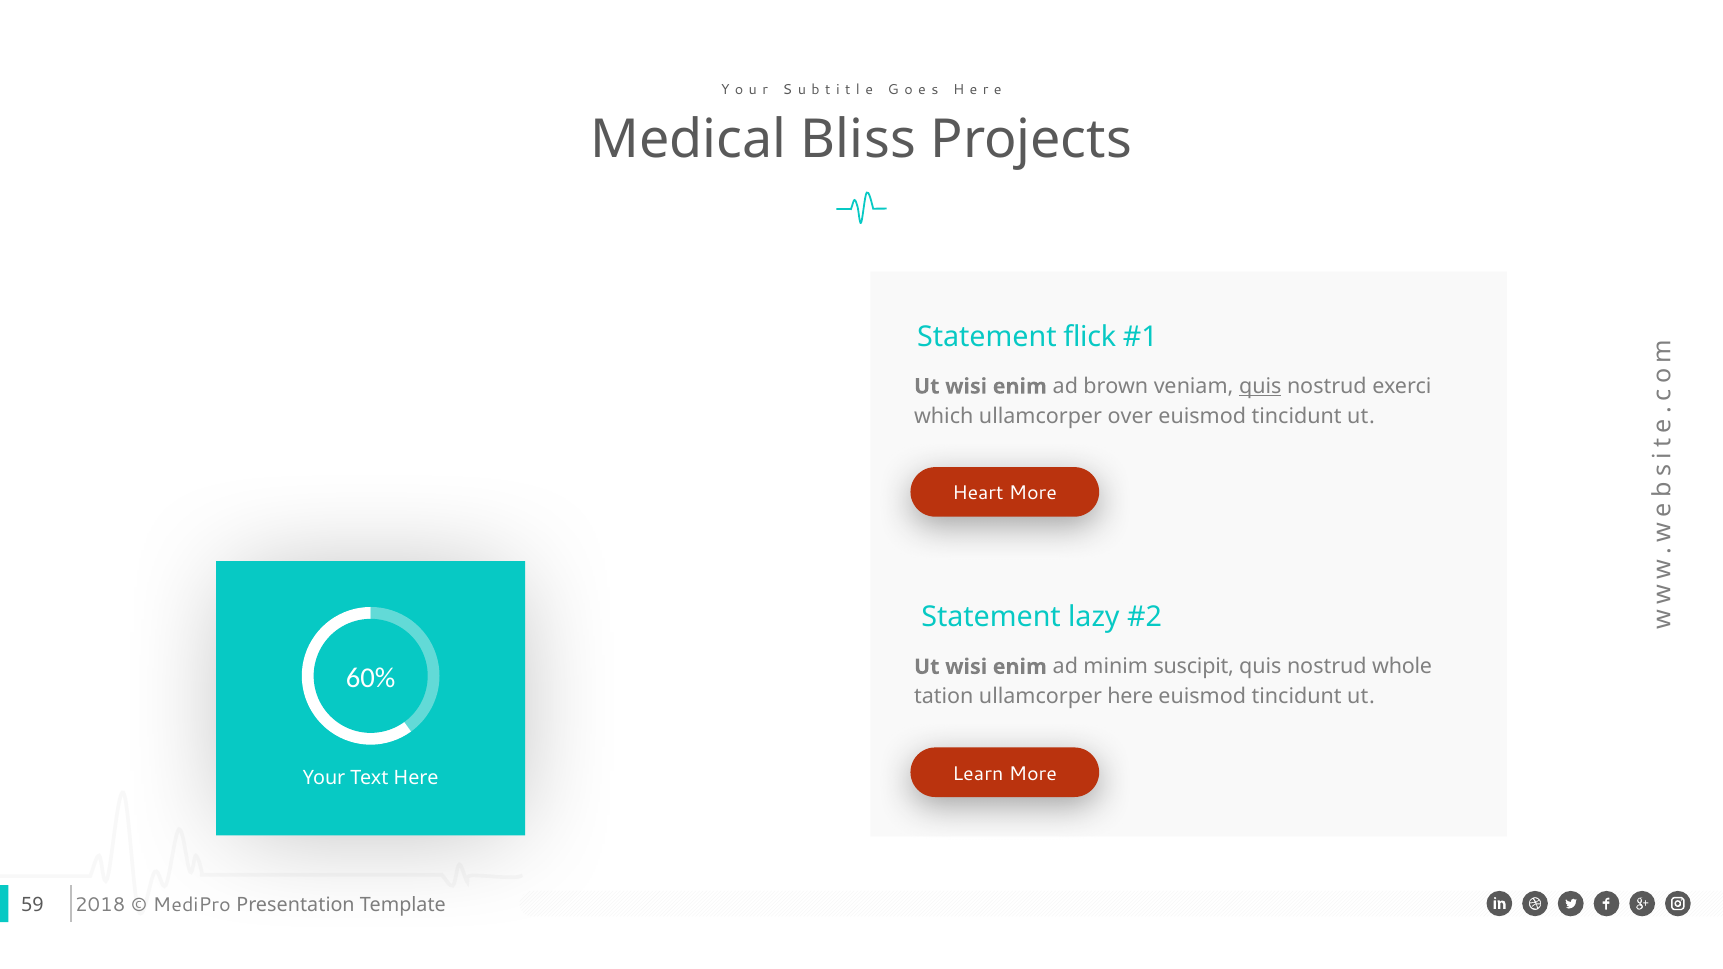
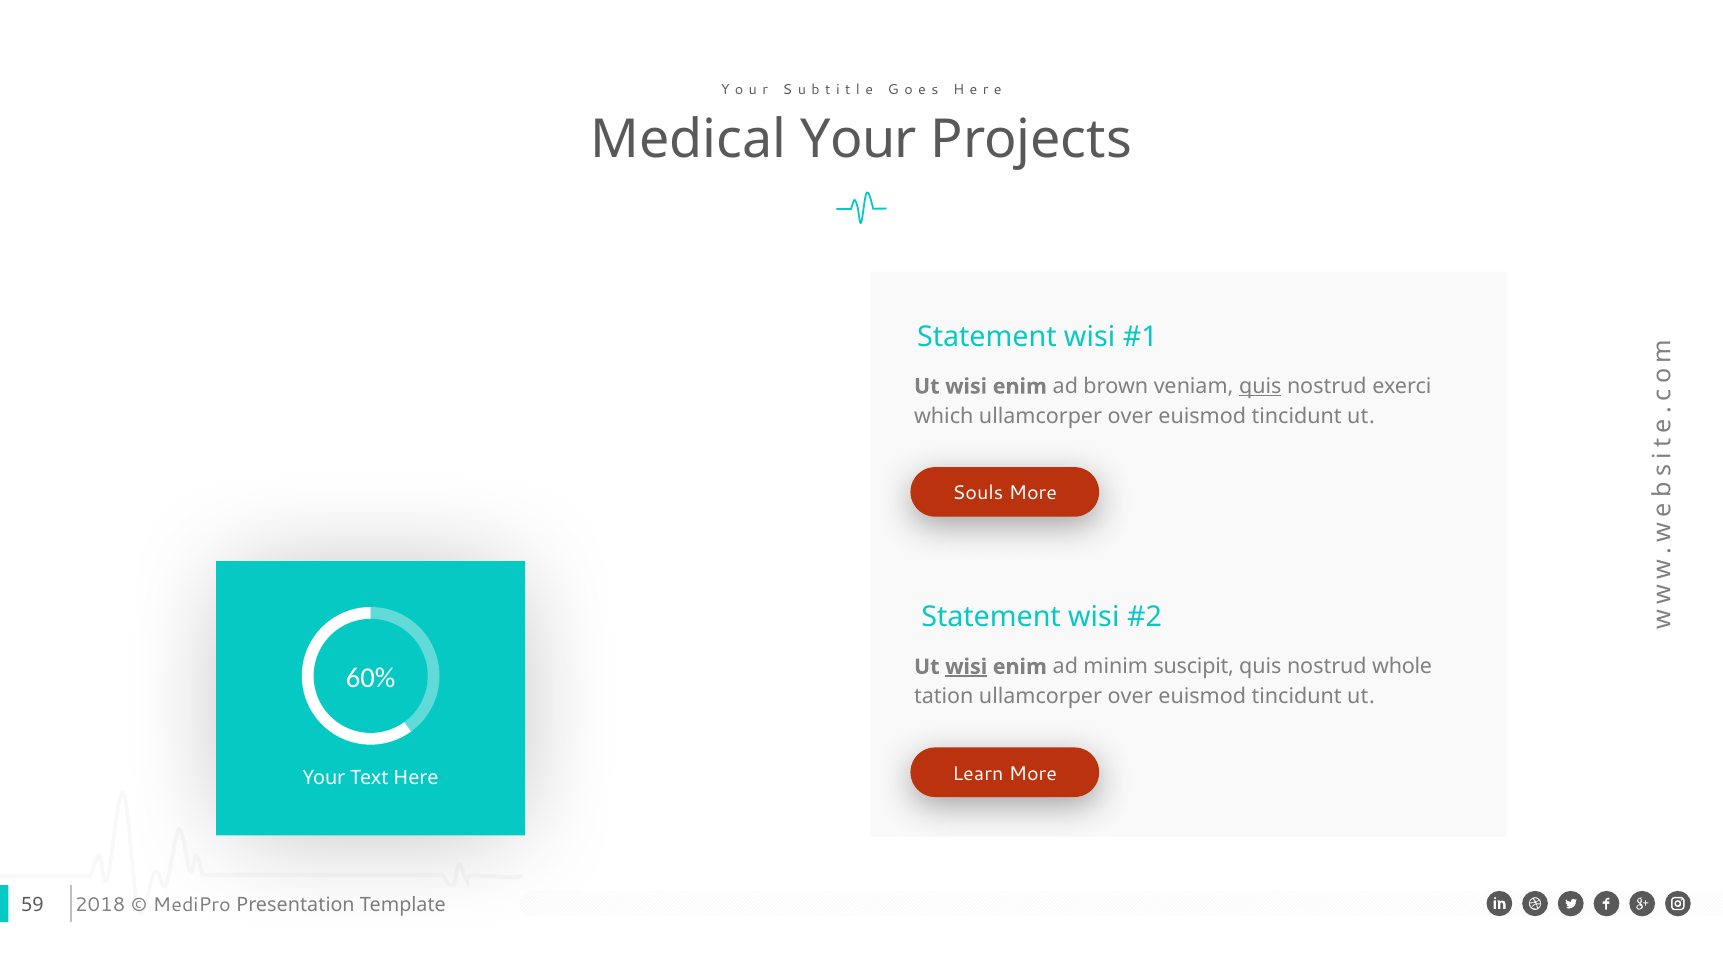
Medical Bliss: Bliss -> Your
flick at (1090, 337): flick -> wisi
Heart: Heart -> Souls
lazy at (1094, 617): lazy -> wisi
wisi at (966, 667) underline: none -> present
tation ullamcorper here: here -> over
